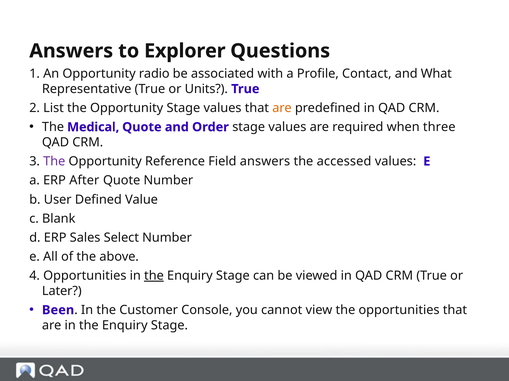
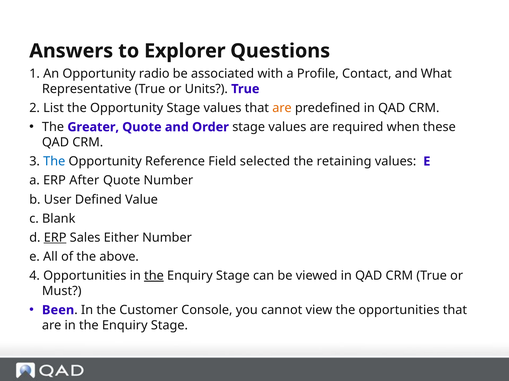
Medical: Medical -> Greater
three: three -> these
The at (54, 162) colour: purple -> blue
Field answers: answers -> selected
accessed: accessed -> retaining
ERP at (55, 238) underline: none -> present
Select: Select -> Either
Later: Later -> Must
